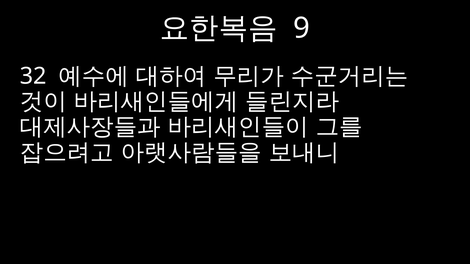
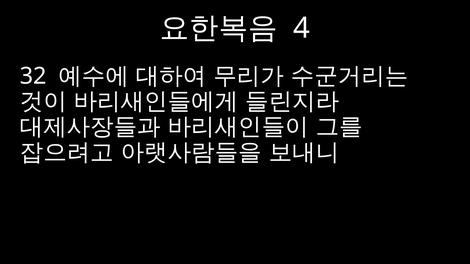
9: 9 -> 4
